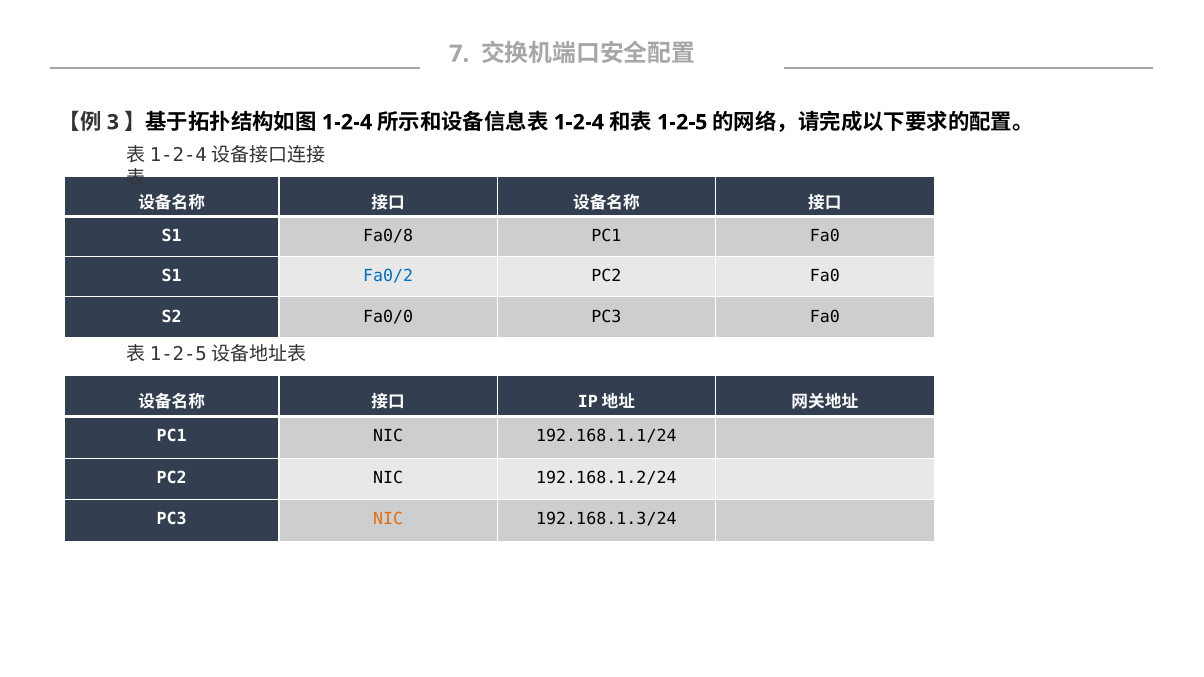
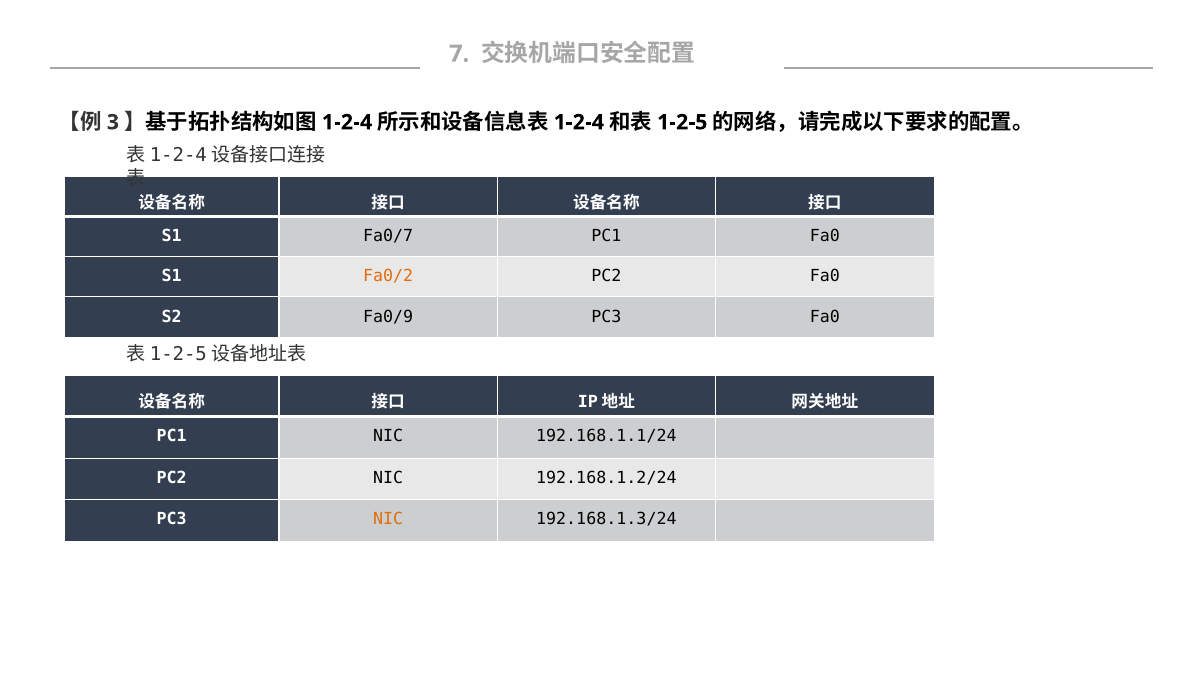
Fa0/8: Fa0/8 -> Fa0/7
Fa0/2 colour: blue -> orange
Fa0/0: Fa0/0 -> Fa0/9
